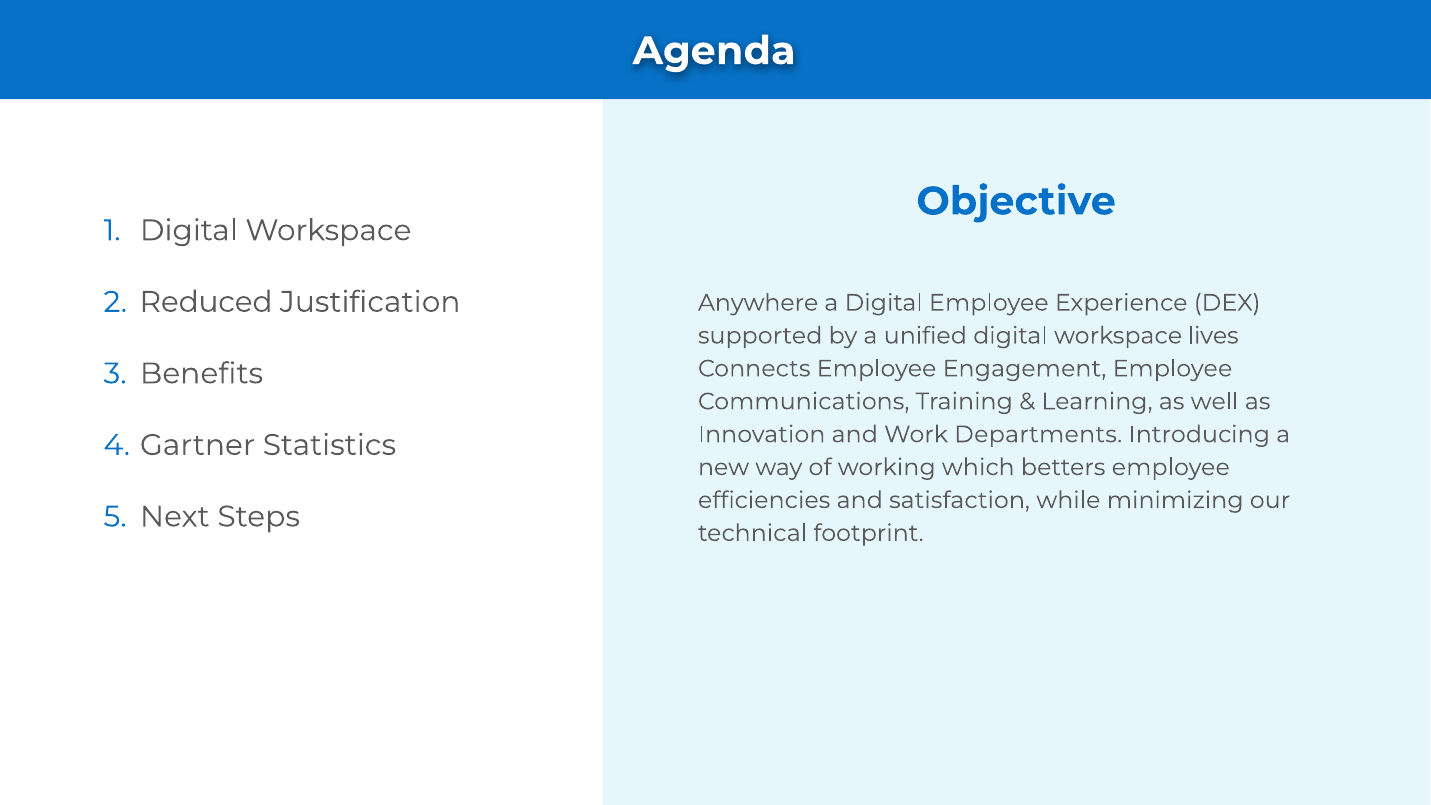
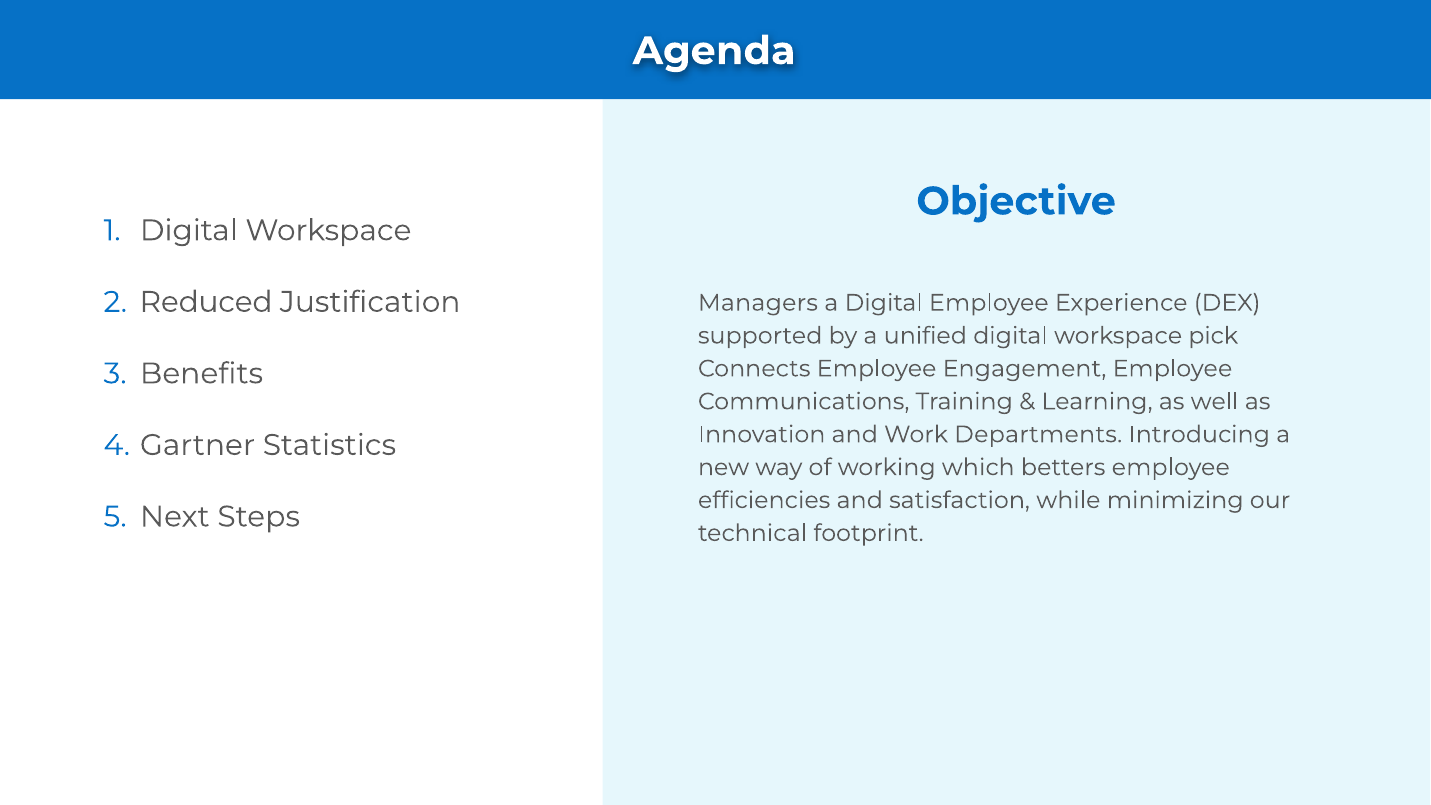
Anywhere: Anywhere -> Managers
lives: lives -> pick
